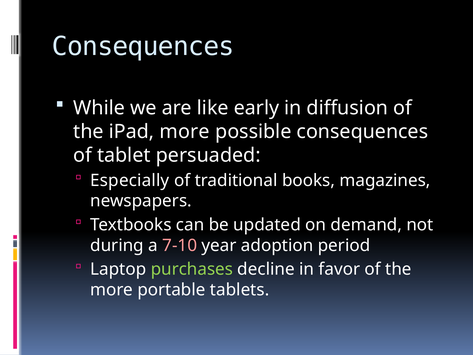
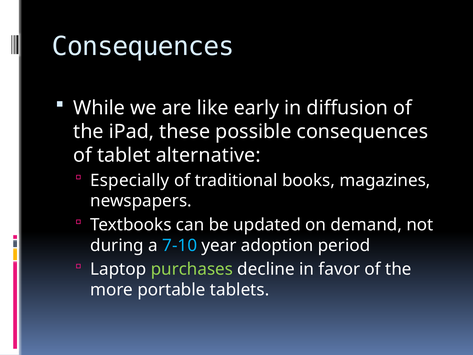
iPad more: more -> these
persuaded: persuaded -> alternative
7-10 colour: pink -> light blue
